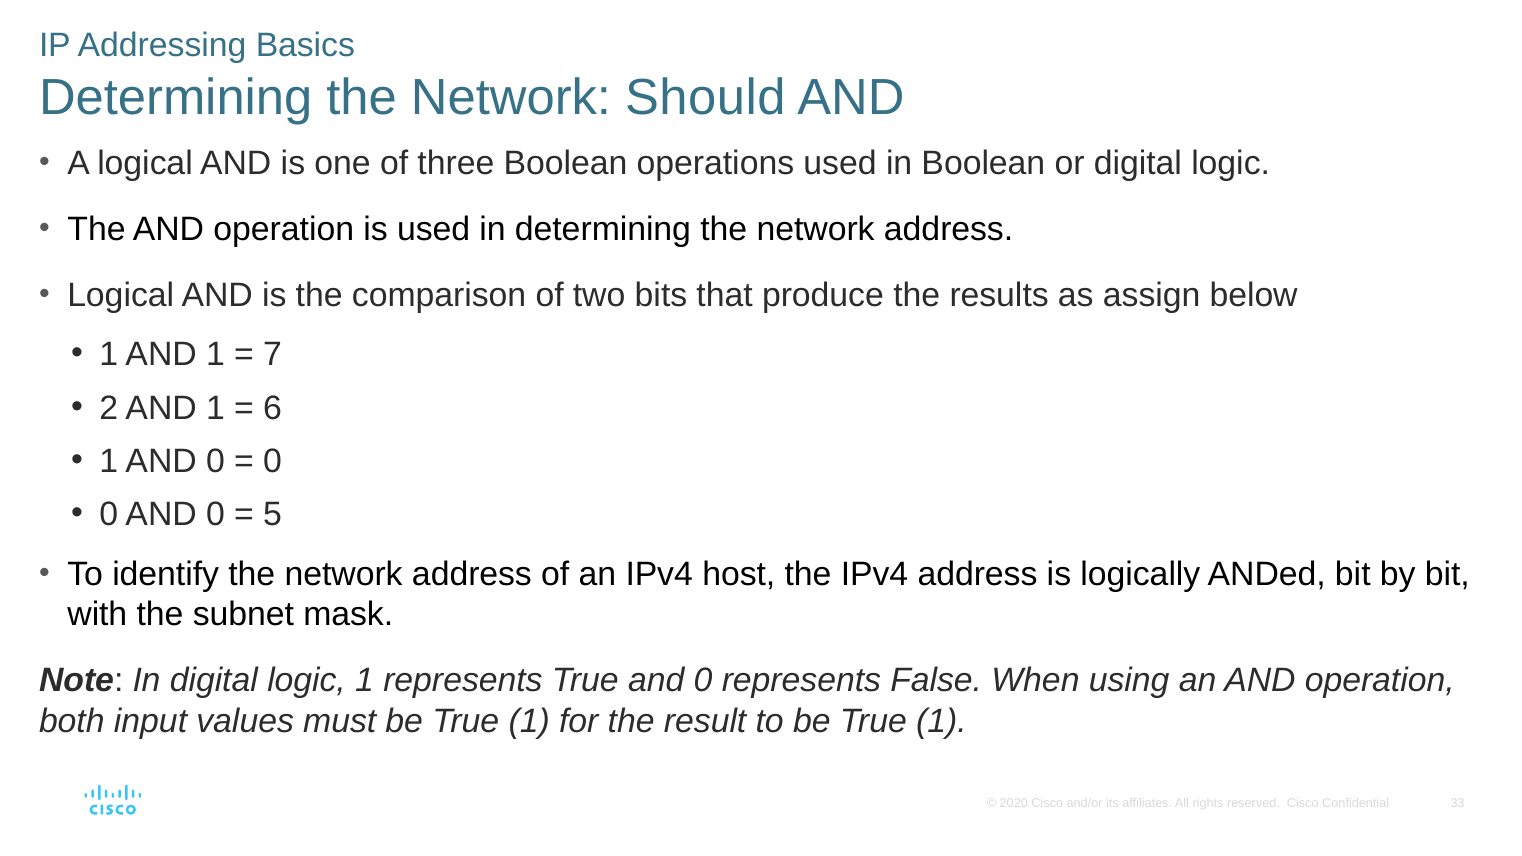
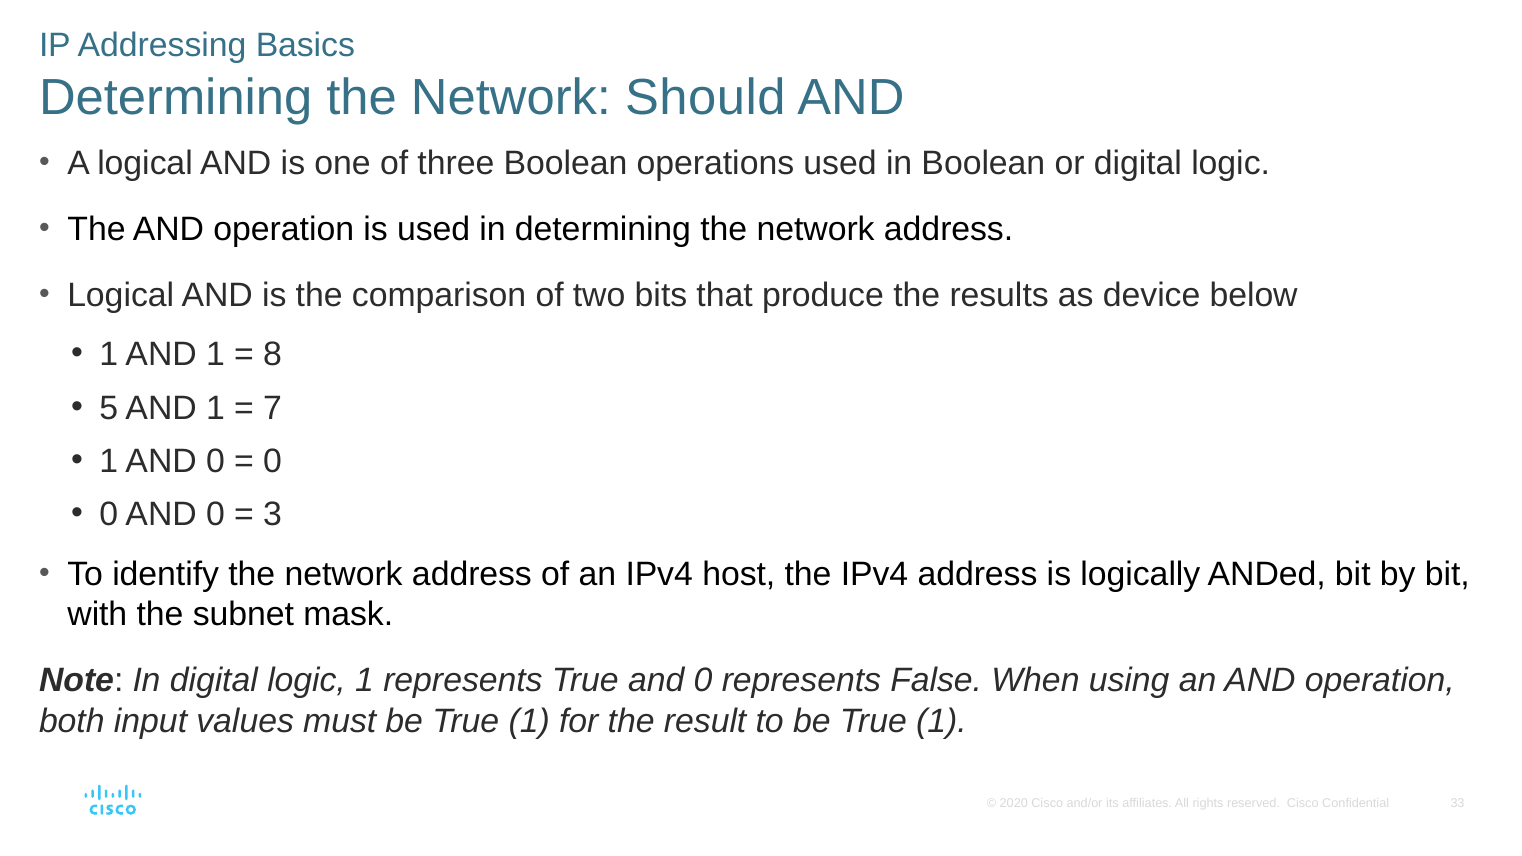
assign: assign -> device
7: 7 -> 8
2: 2 -> 5
6: 6 -> 7
5: 5 -> 3
